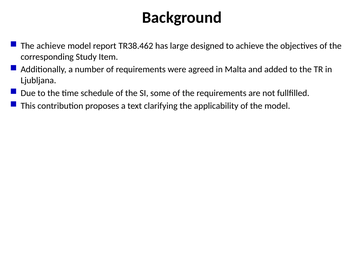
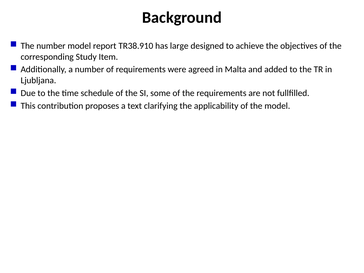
The achieve: achieve -> number
TR38.462: TR38.462 -> TR38.910
